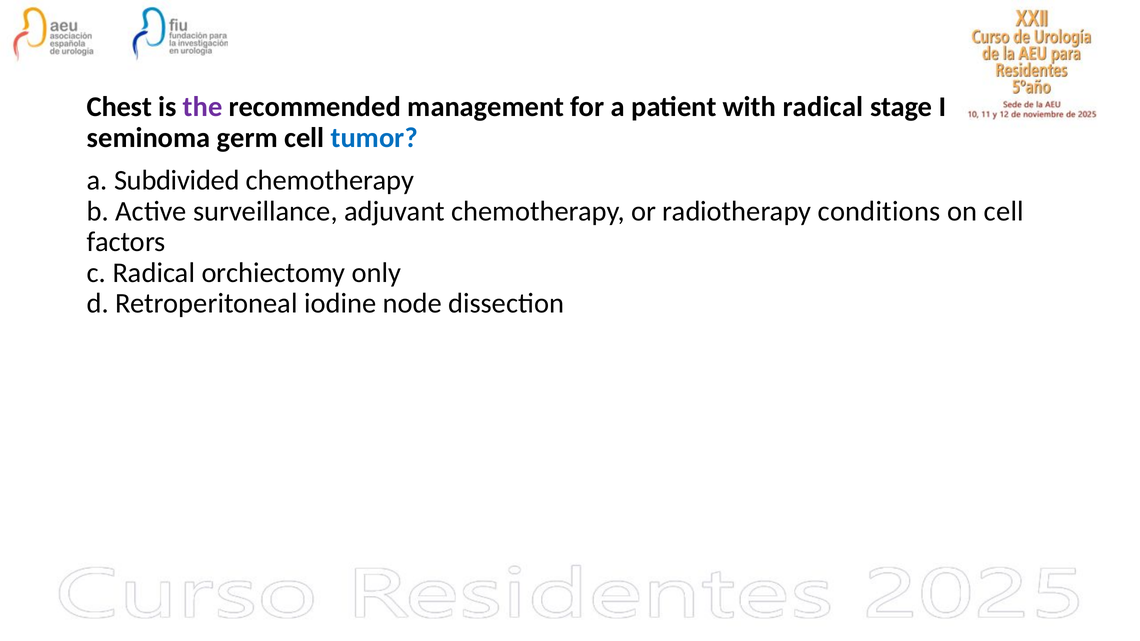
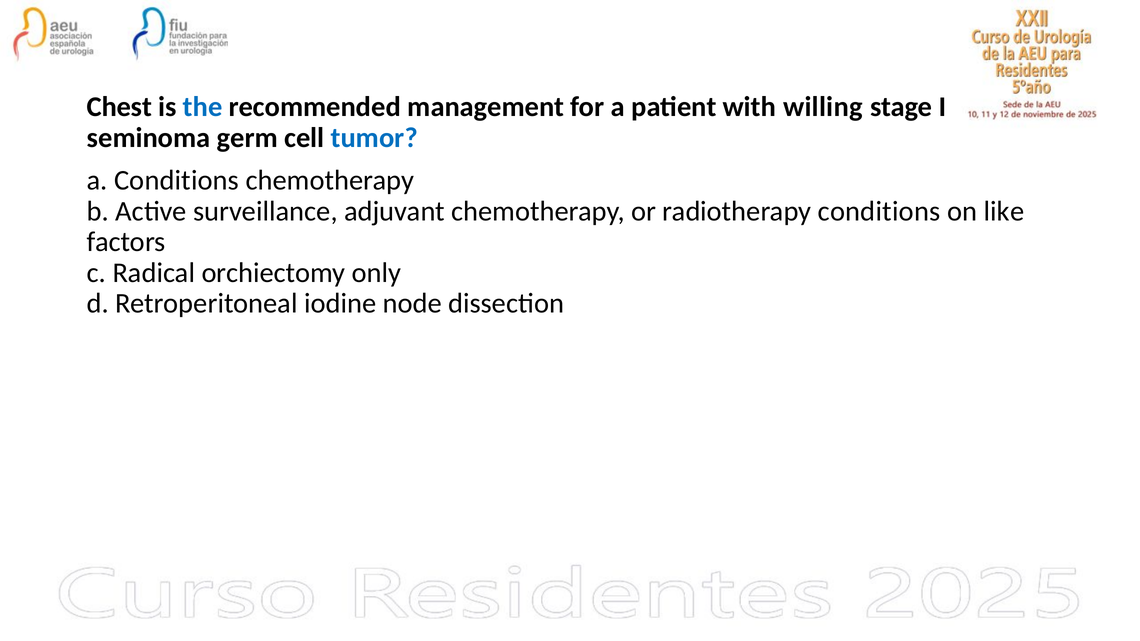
the colour: purple -> blue
with radical: radical -> willing
a Subdivided: Subdivided -> Conditions
on cell: cell -> like
